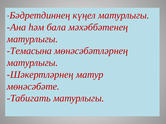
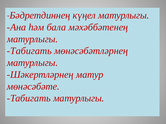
Темасына at (29, 51): Темасына -> Табигать
